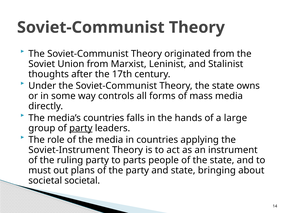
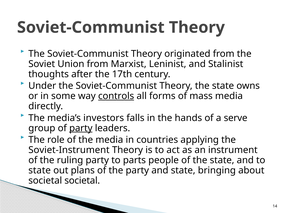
controls underline: none -> present
media’s countries: countries -> investors
large: large -> serve
must at (40, 170): must -> state
